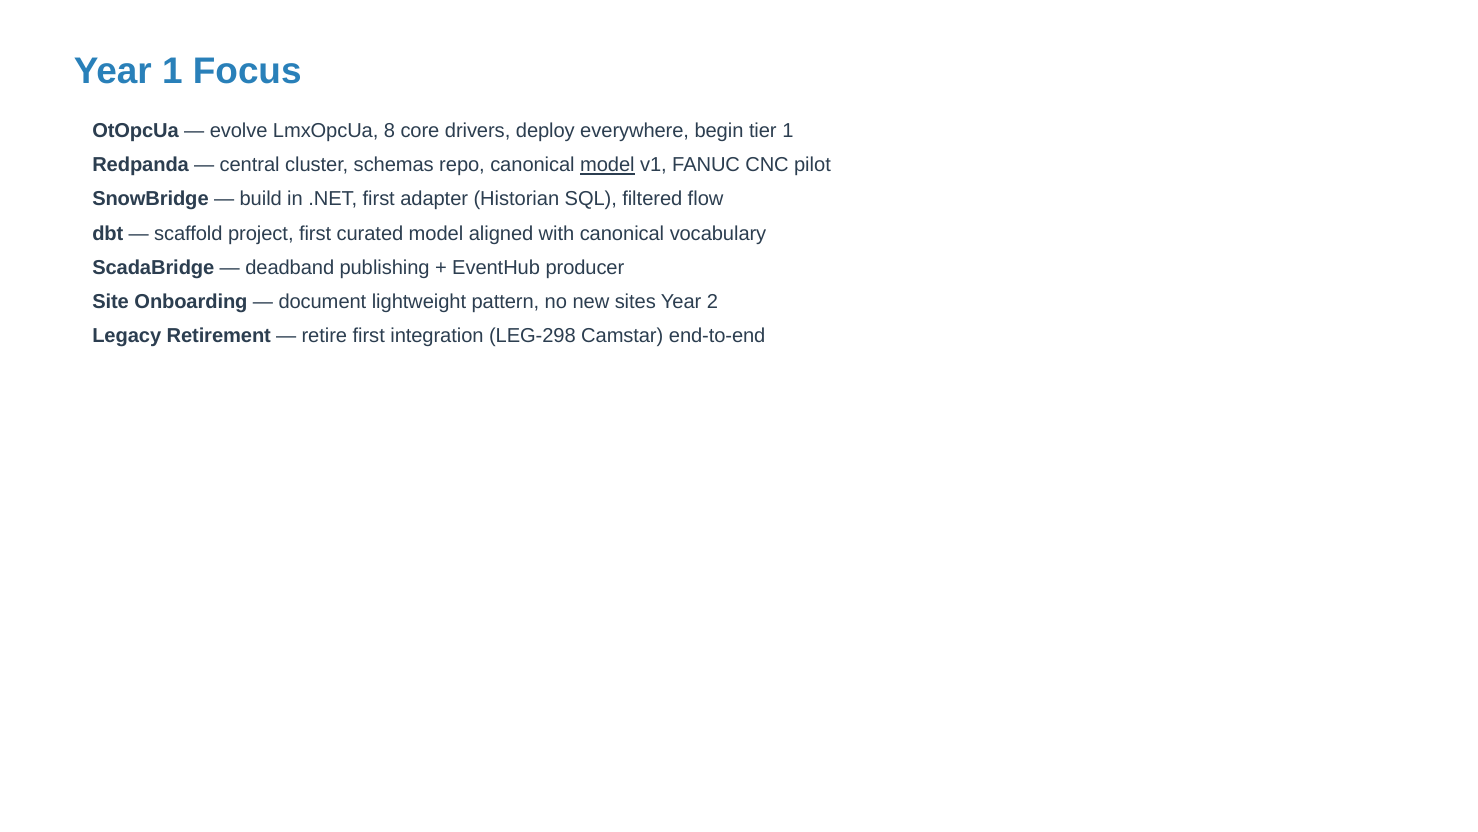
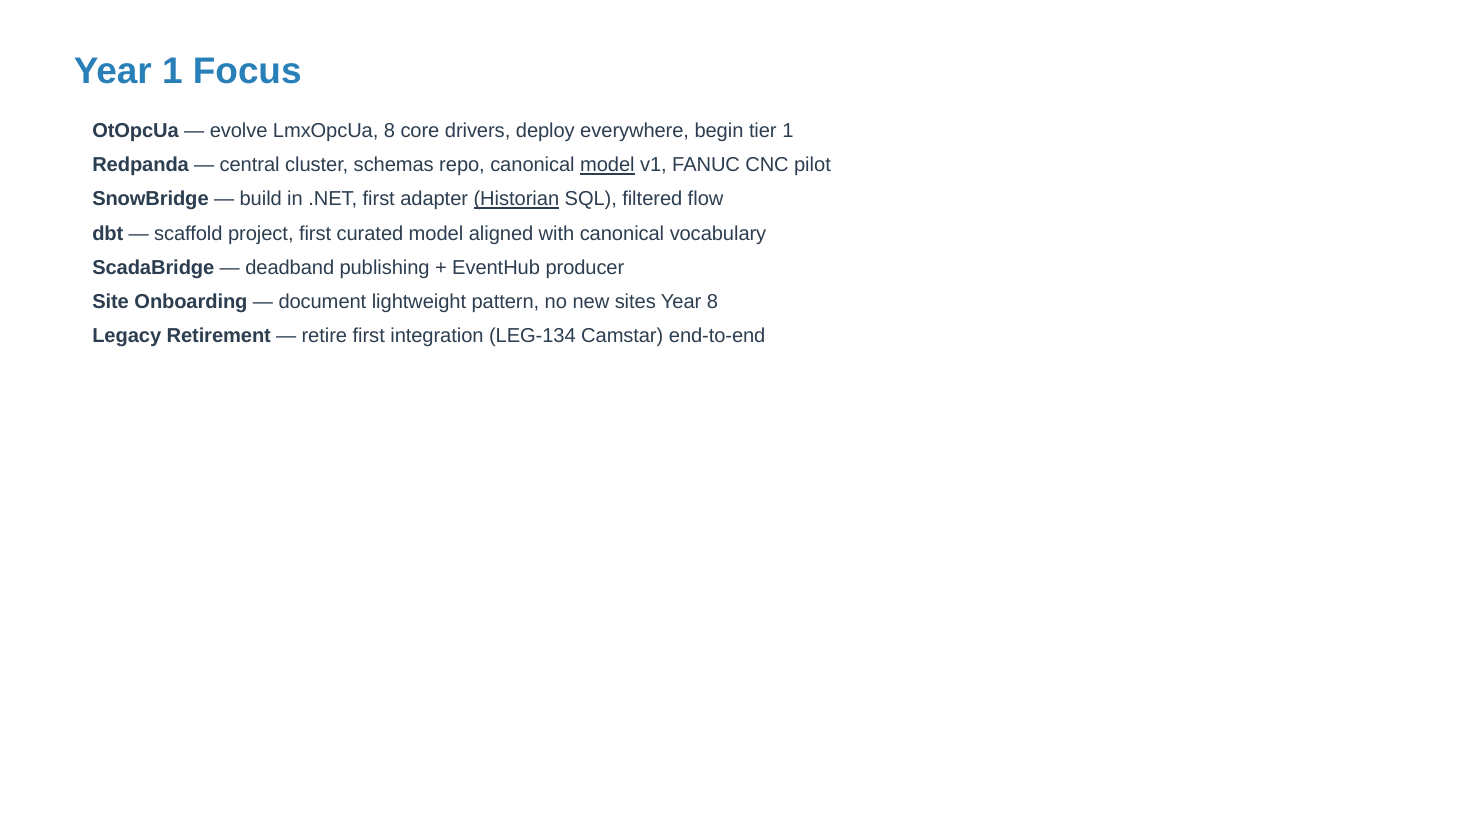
Historian underline: none -> present
Year 2: 2 -> 8
LEG-298: LEG-298 -> LEG-134
